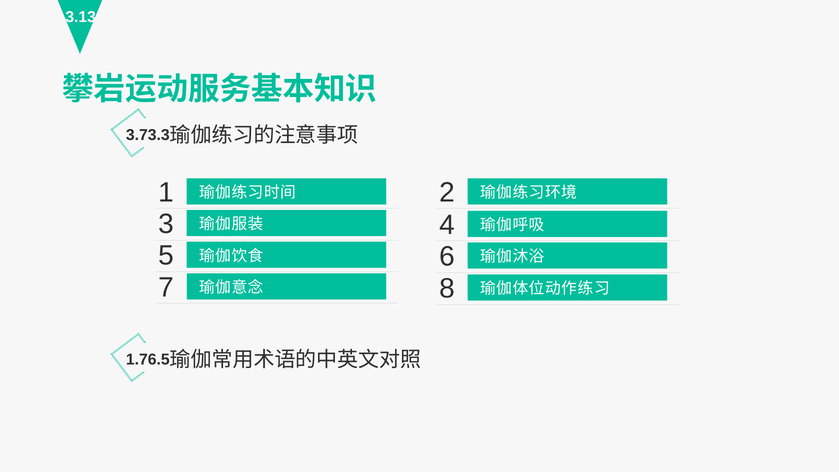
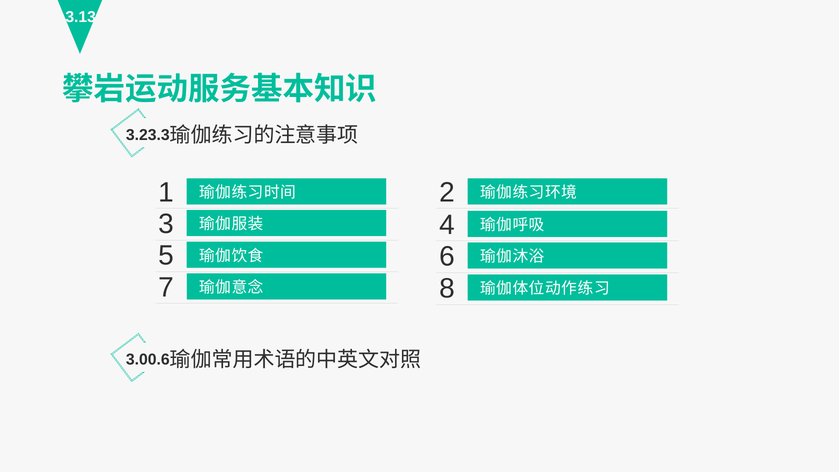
3.73.3: 3.73.3 -> 3.23.3
1.76.5: 1.76.5 -> 3.00.6
